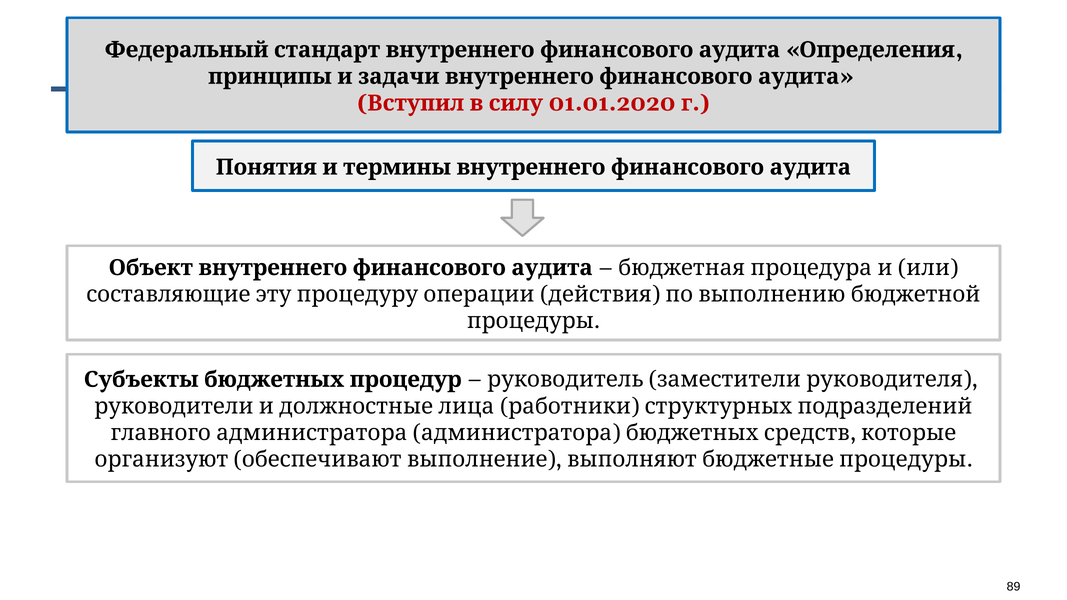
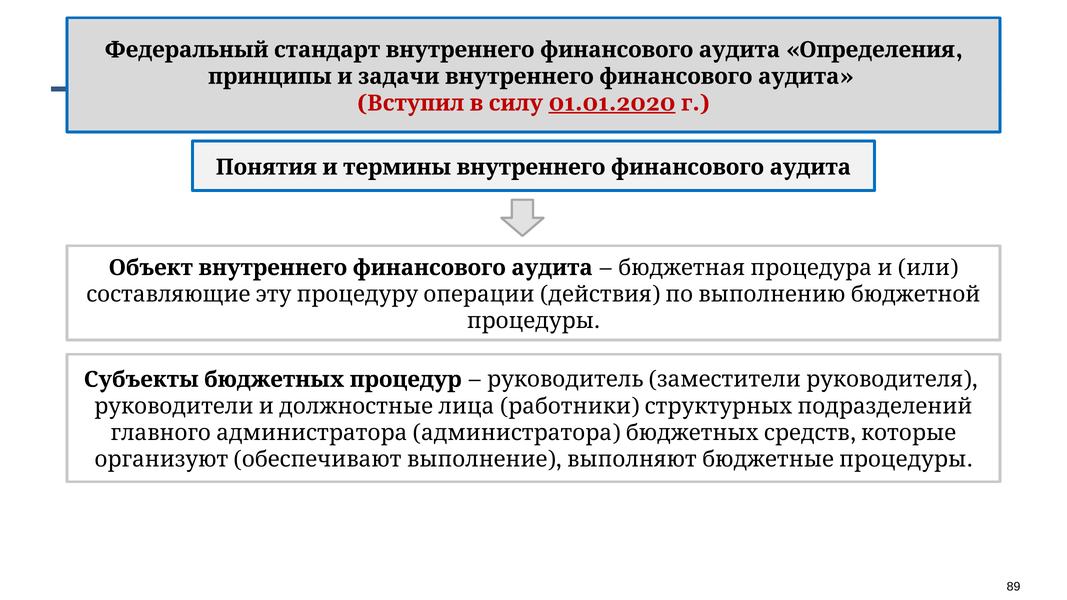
01.01.2020 underline: none -> present
